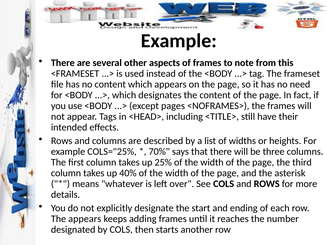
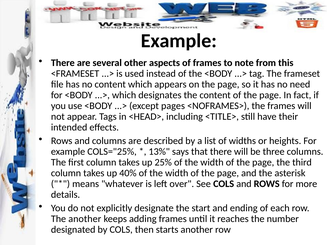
70%: 70% -> 13%
The appears: appears -> another
